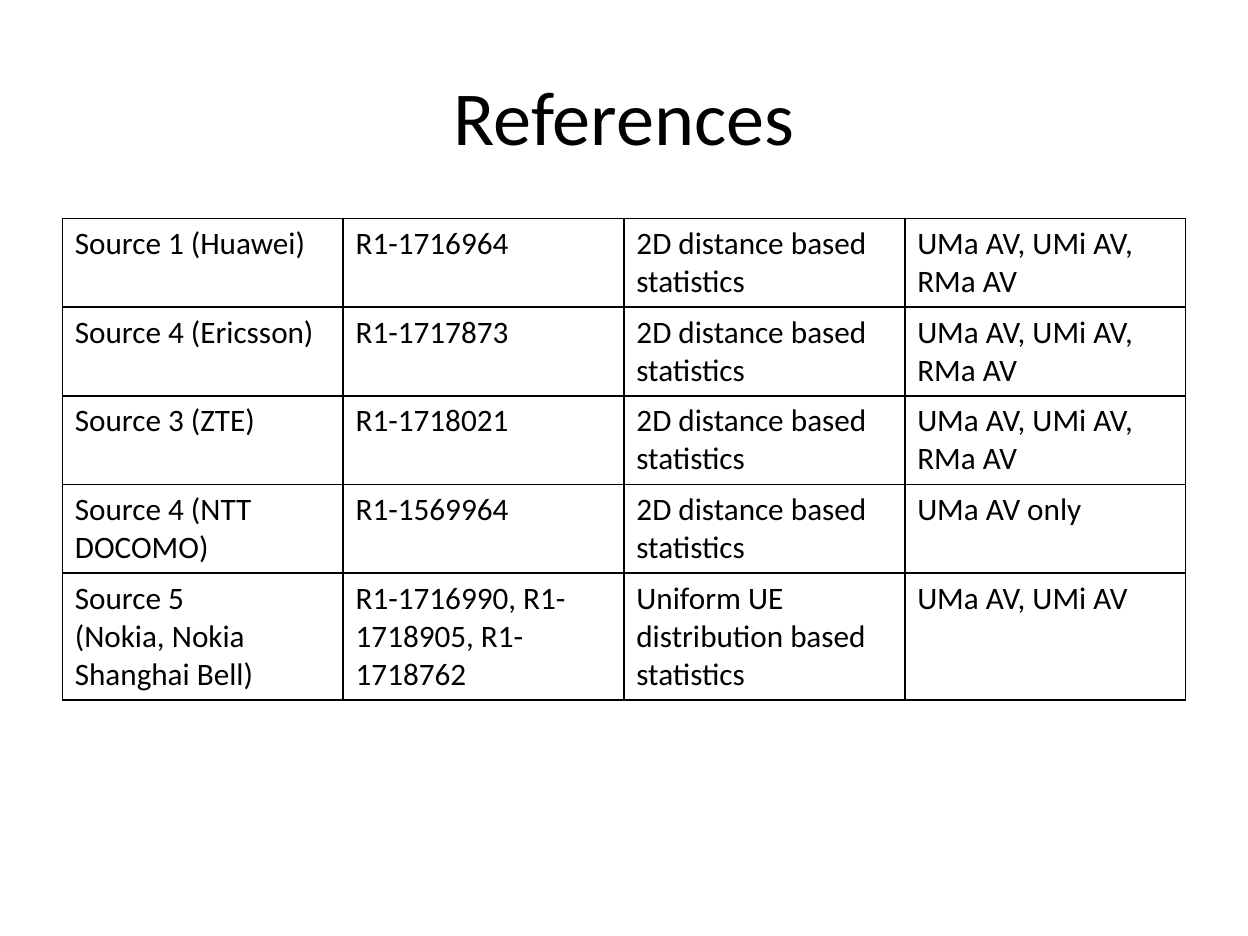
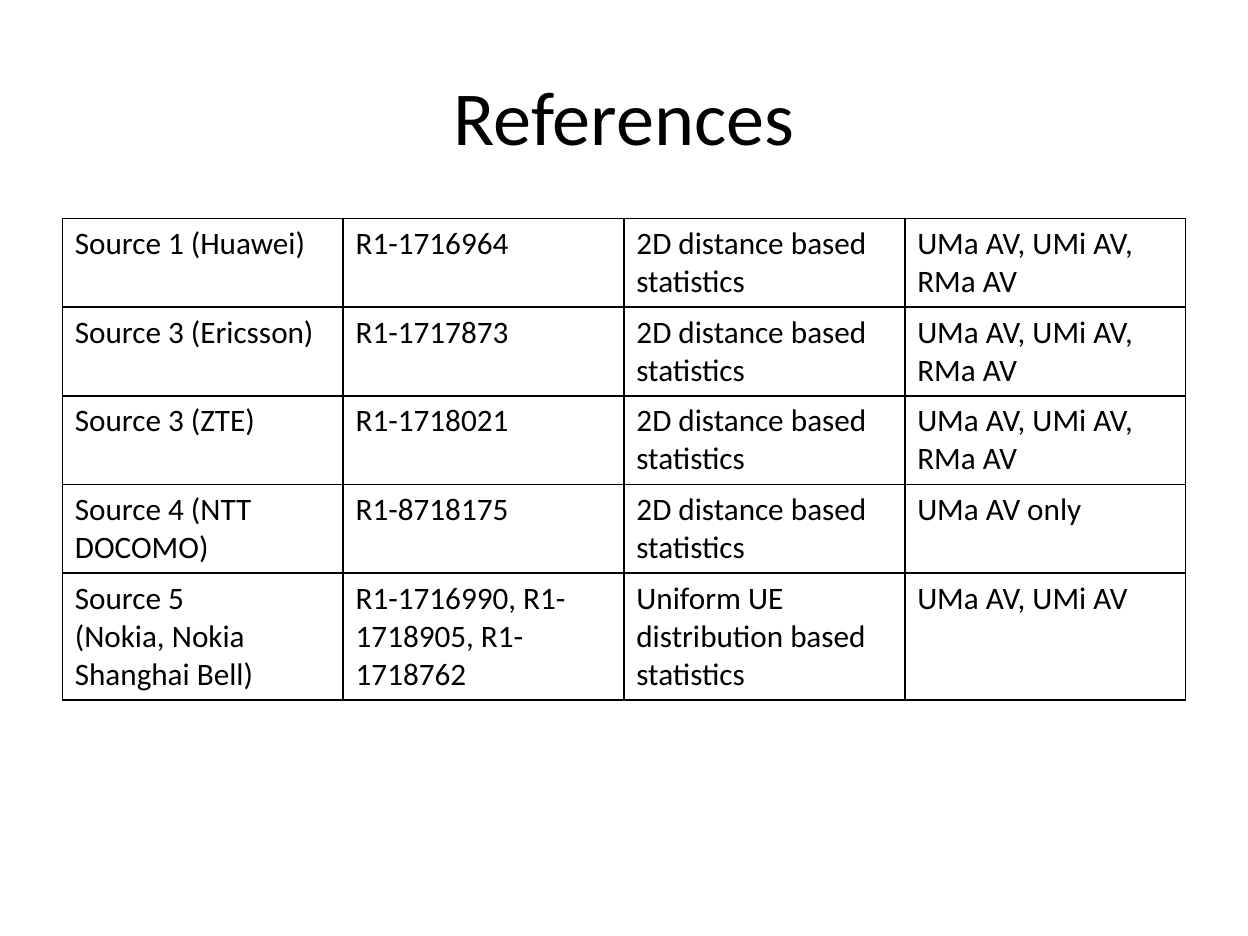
4 at (176, 333): 4 -> 3
R1-1569964: R1-1569964 -> R1-8718175
